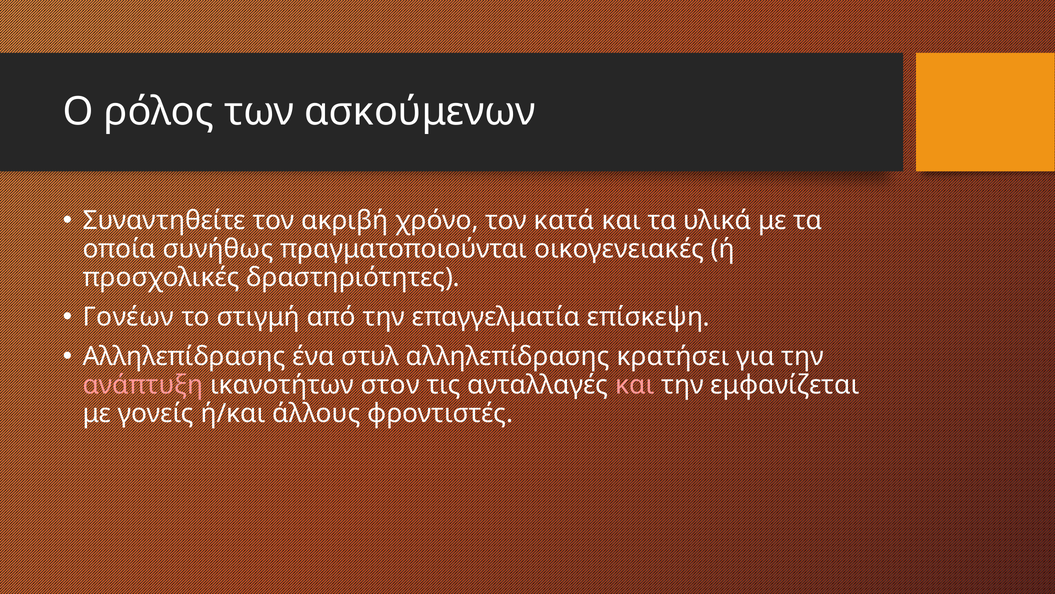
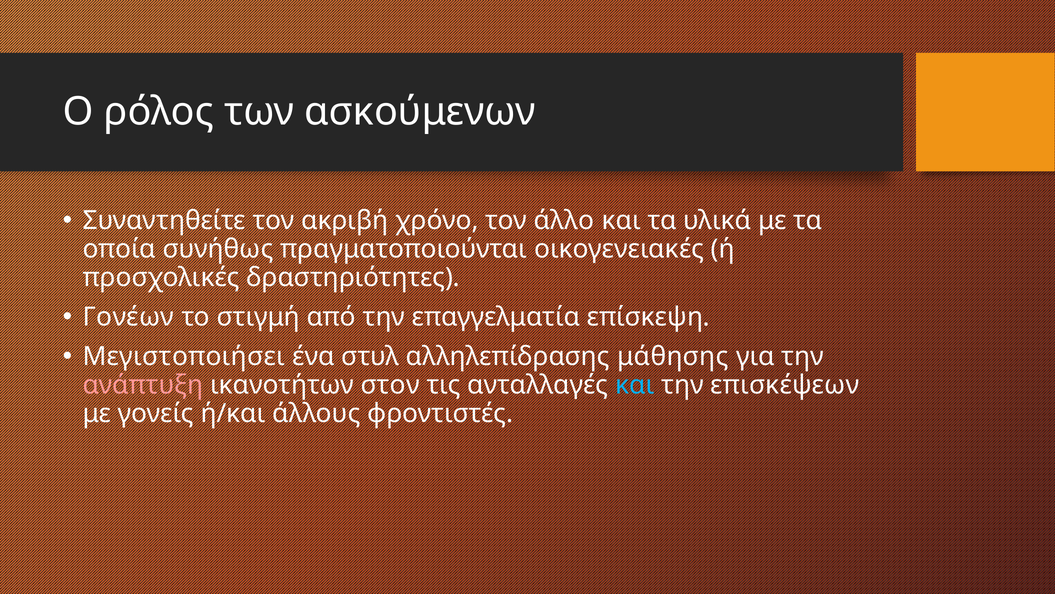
κατά: κατά -> άλλο
Αλληλεπίδρασης at (184, 356): Αλληλεπίδρασης -> Μεγιστοποιήσει
κρατήσει: κρατήσει -> μάθησης
και at (635, 385) colour: pink -> light blue
εμφανίζεται: εμφανίζεται -> επισκέψεων
